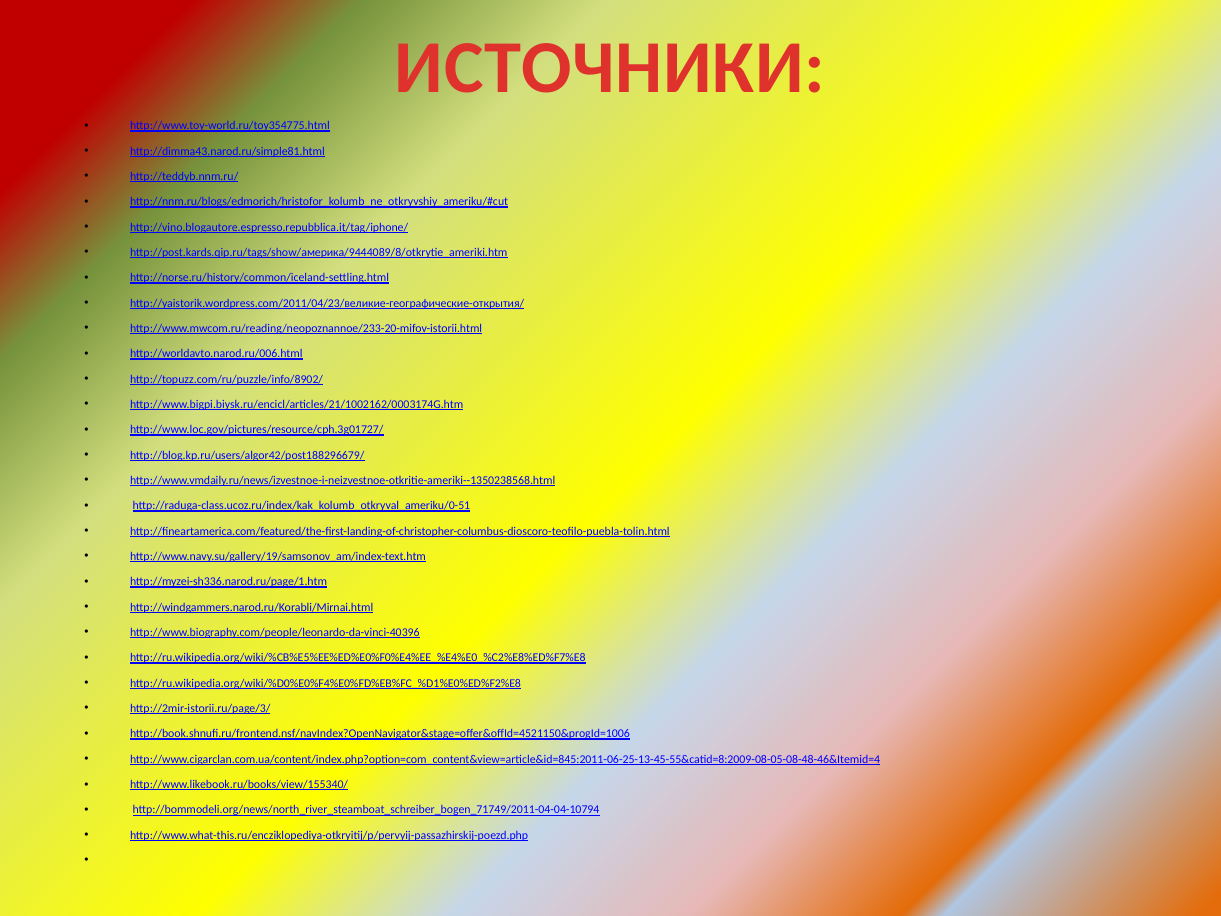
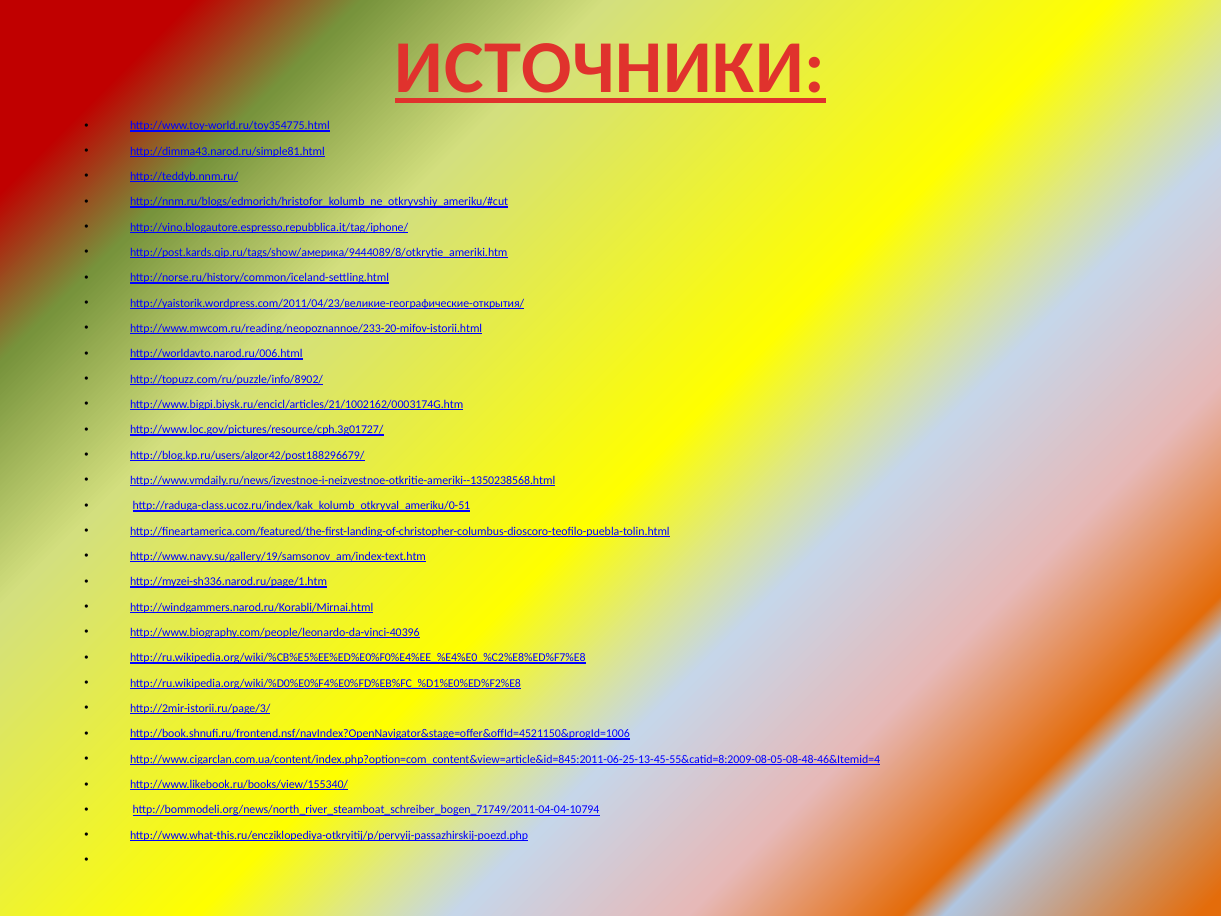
ИСТОЧНИКИ underline: none -> present
